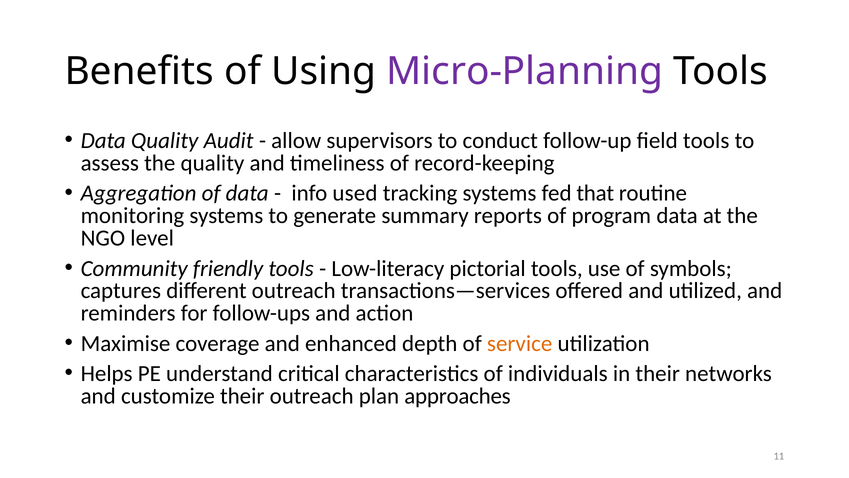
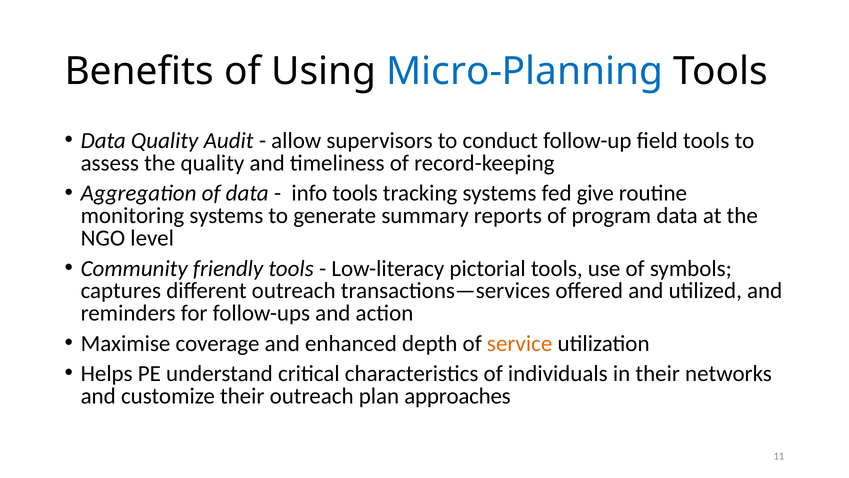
Micro-Planning colour: purple -> blue
info used: used -> tools
that: that -> give
